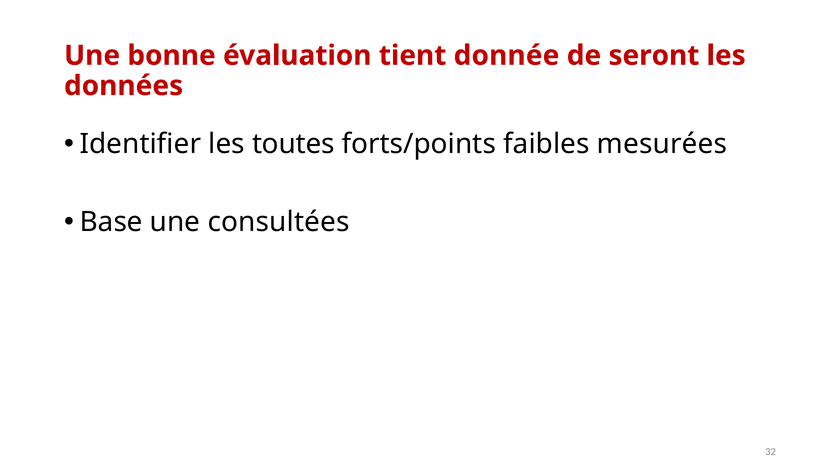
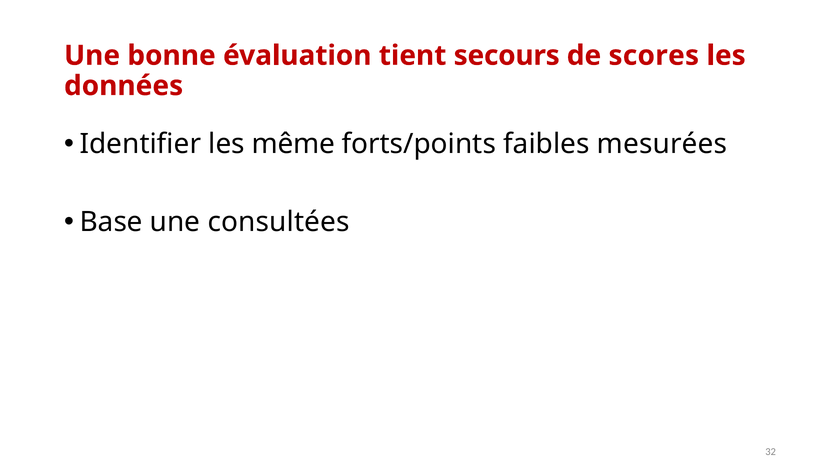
donnée: donnée -> secours
seront: seront -> scores
toutes: toutes -> même
